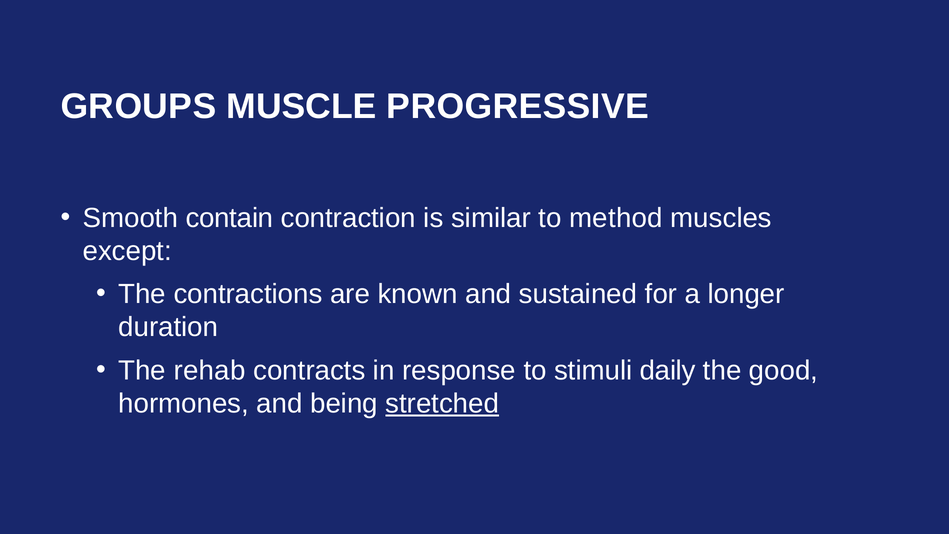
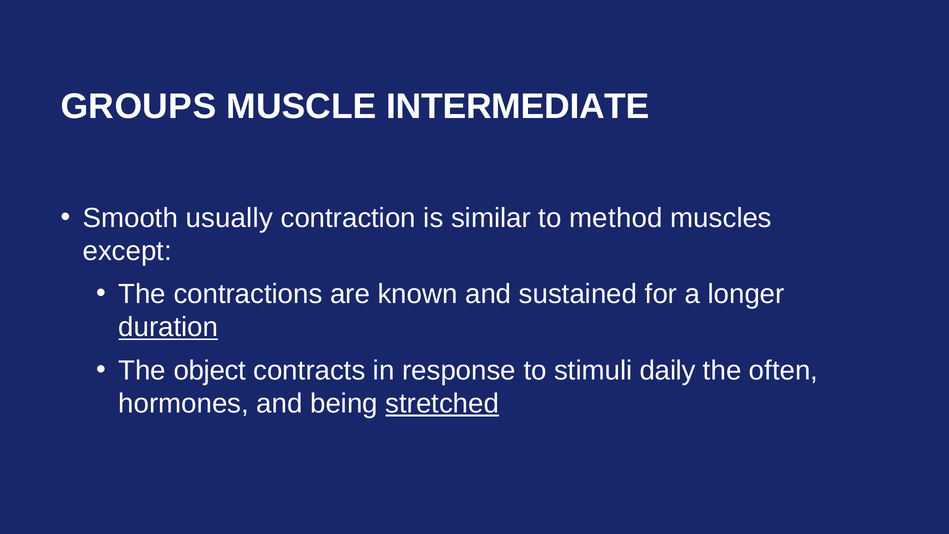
PROGRESSIVE: PROGRESSIVE -> INTERMEDIATE
contain: contain -> usually
duration underline: none -> present
rehab: rehab -> object
good: good -> often
